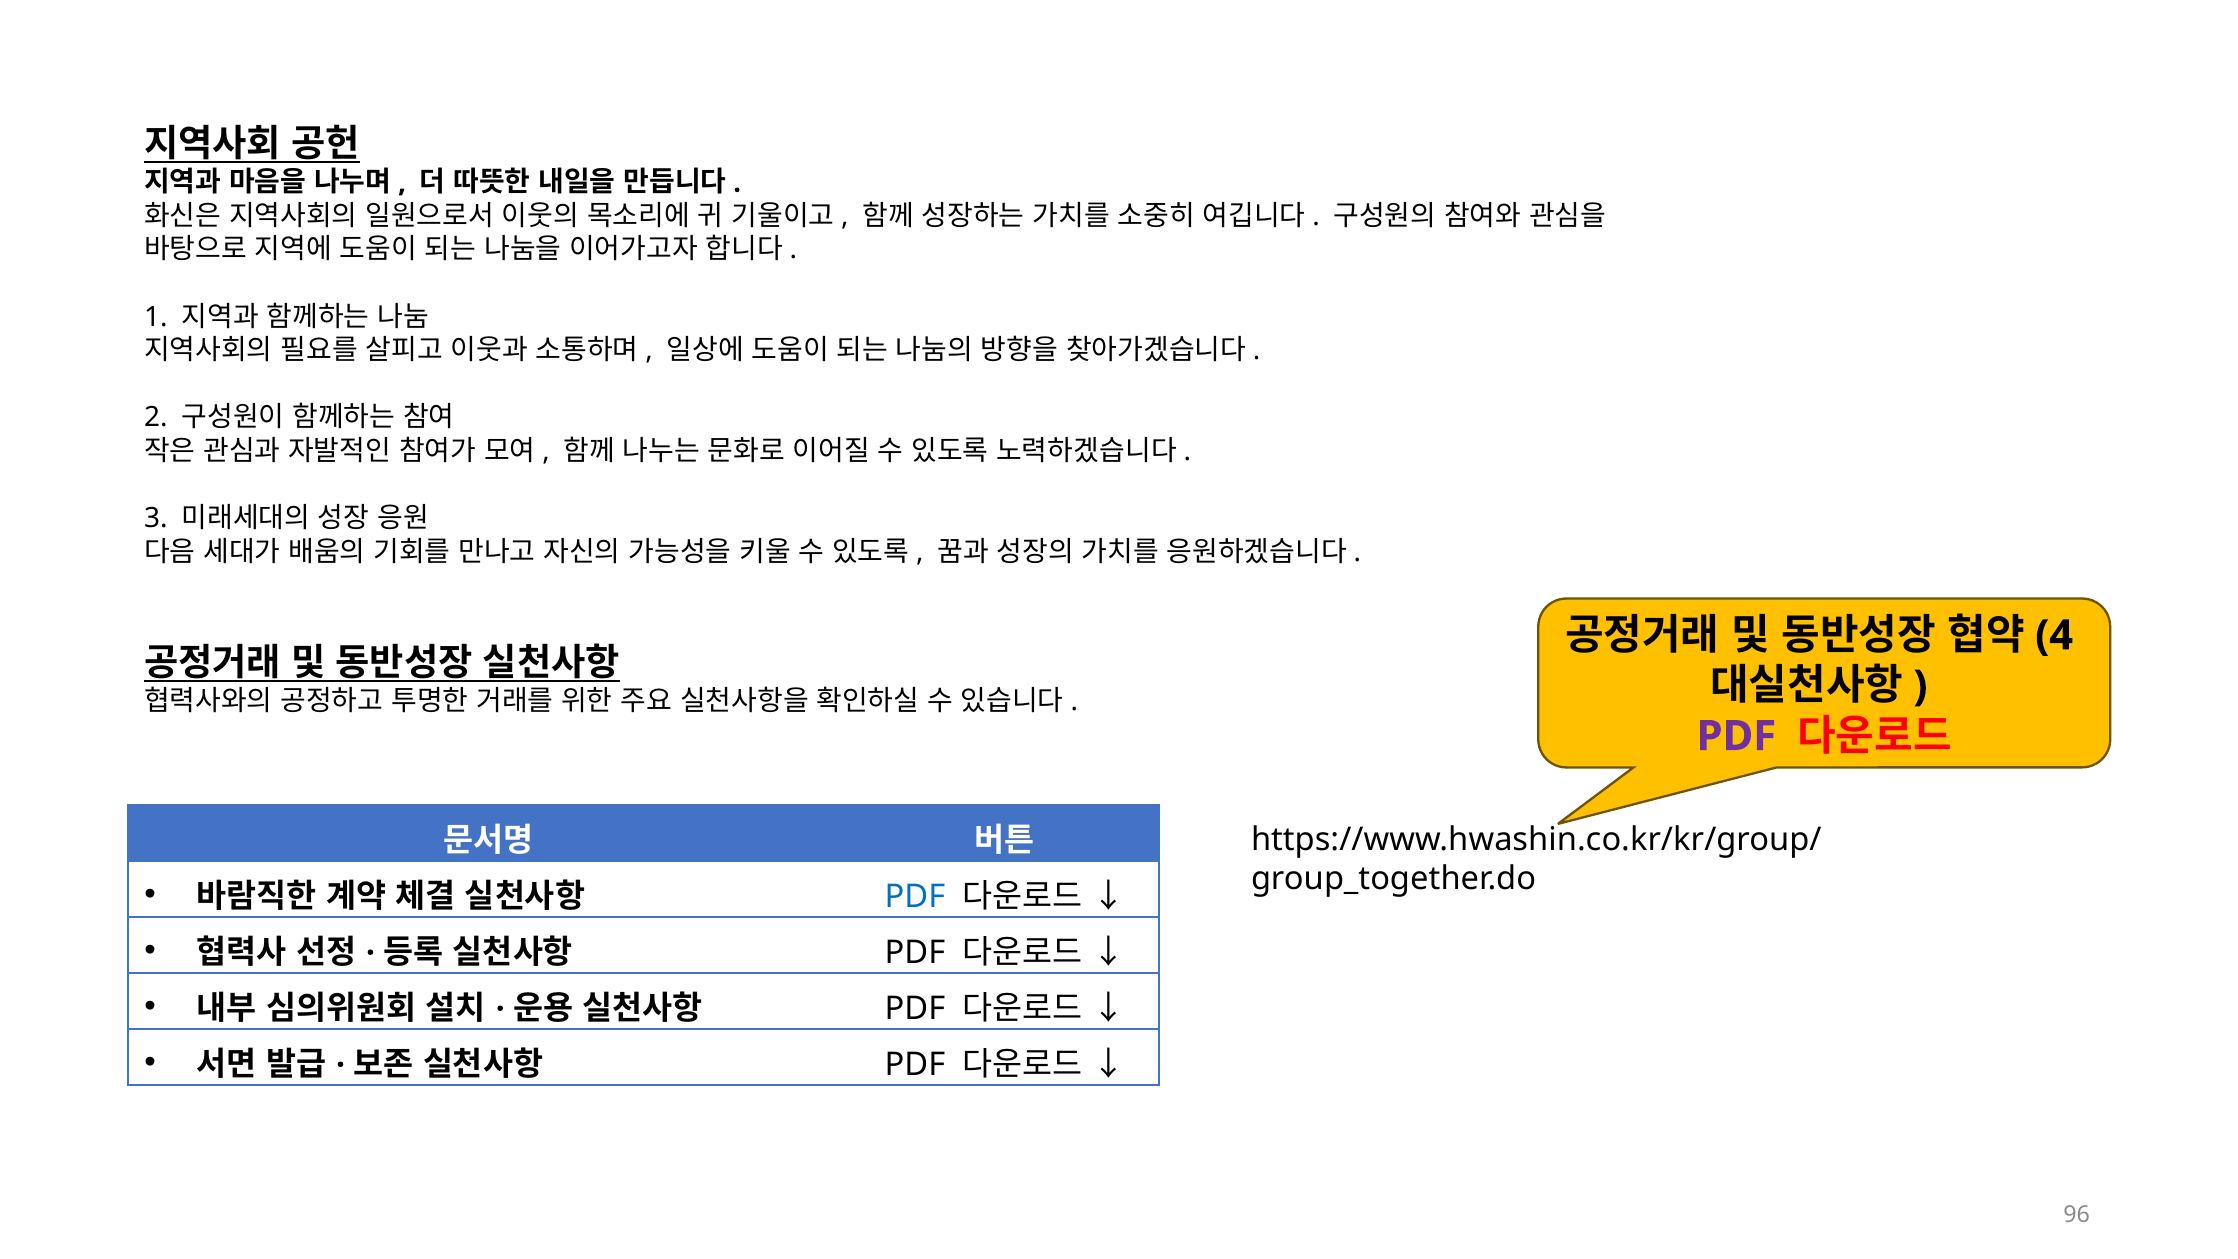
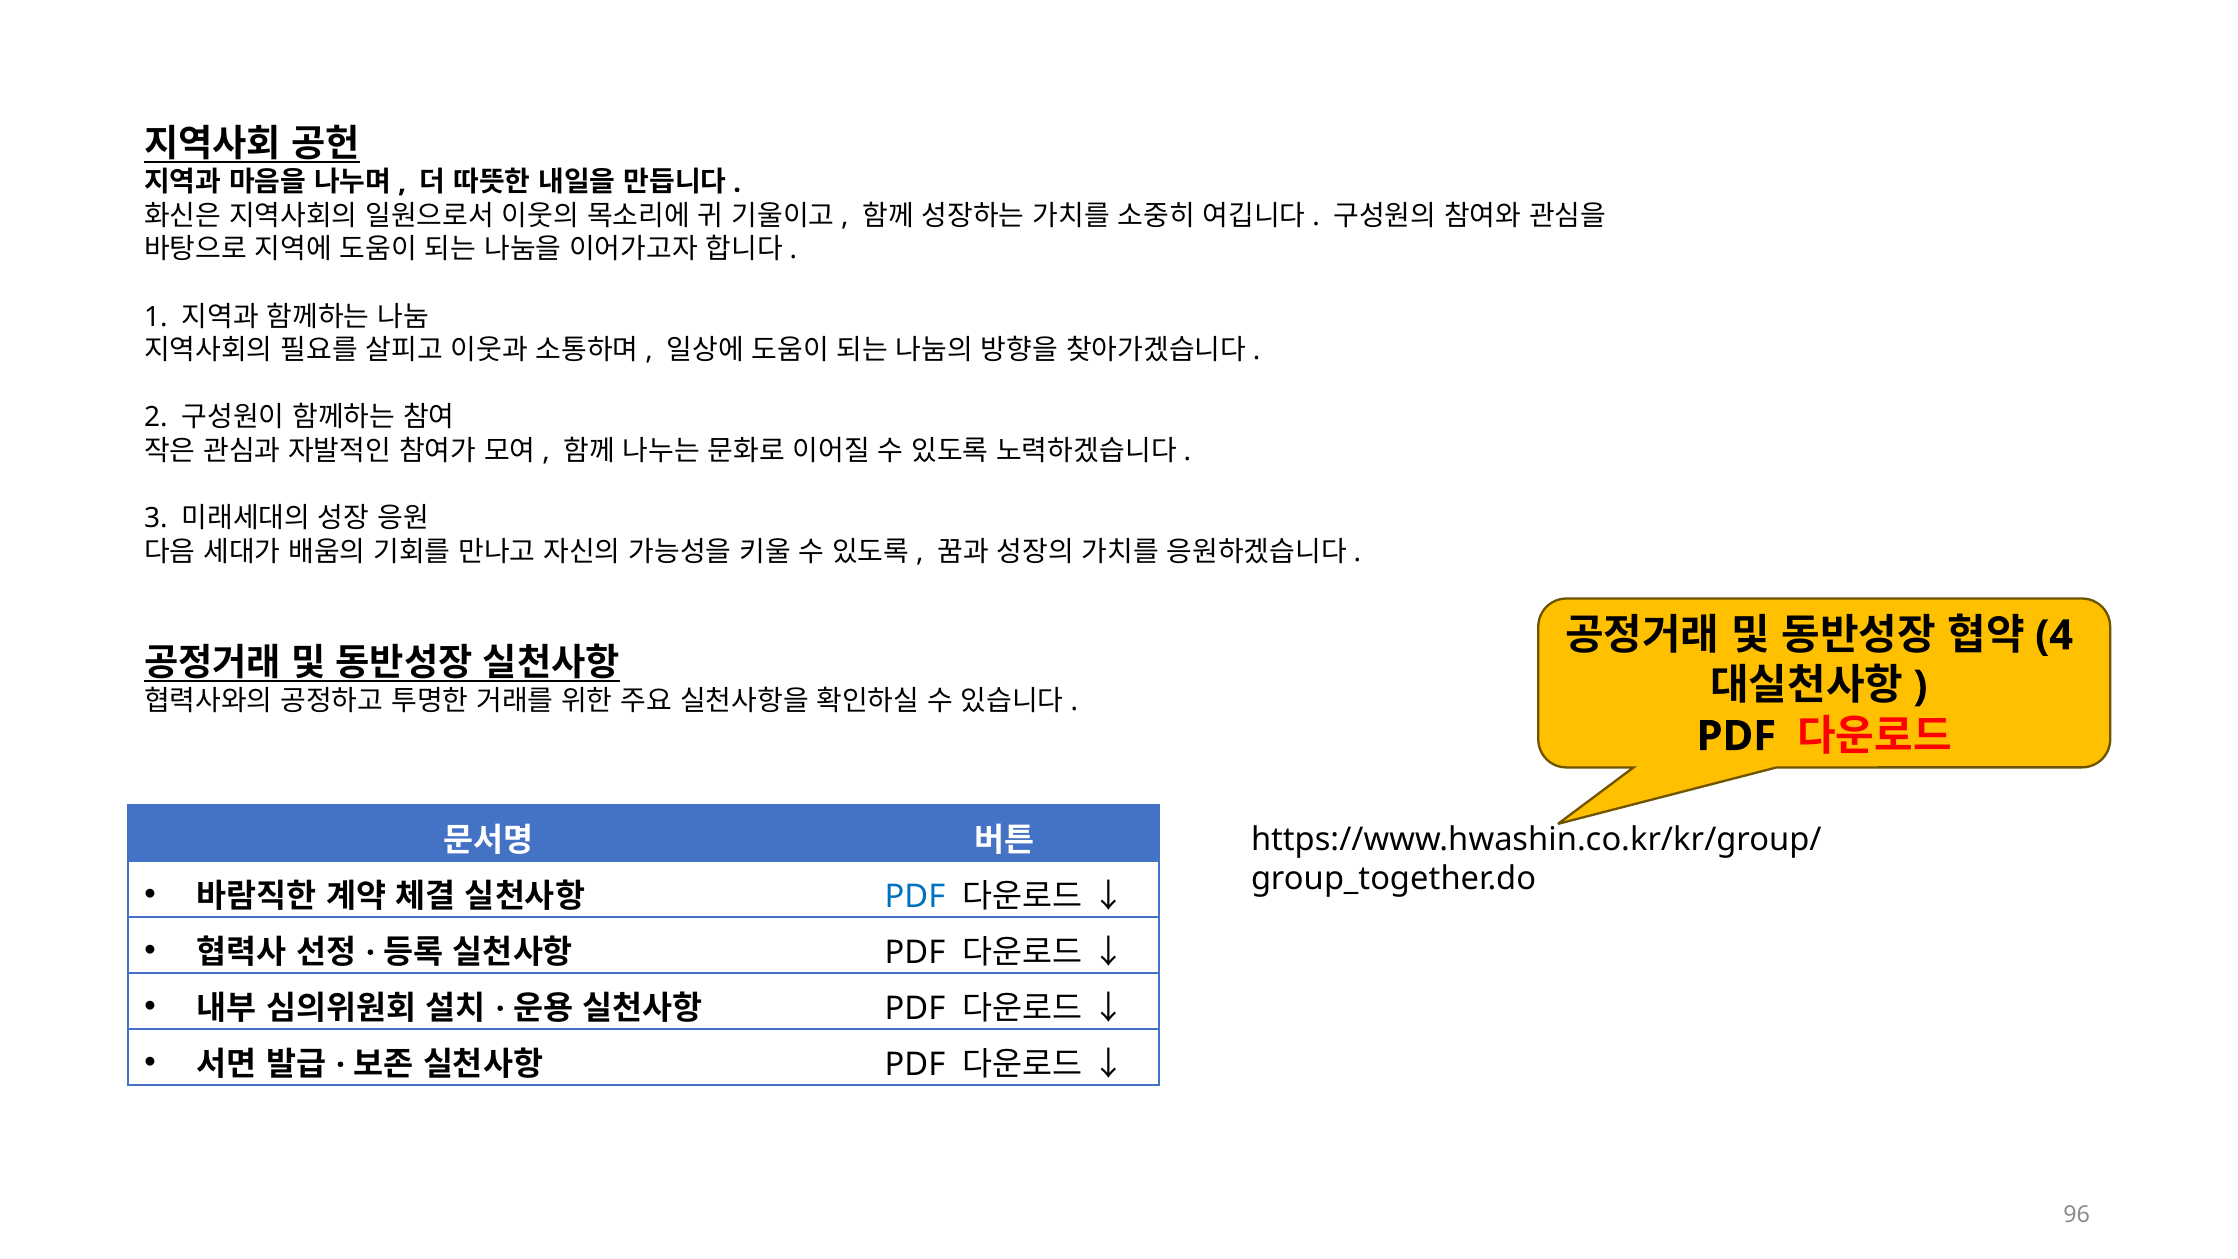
PDF at (1736, 736) colour: purple -> black
